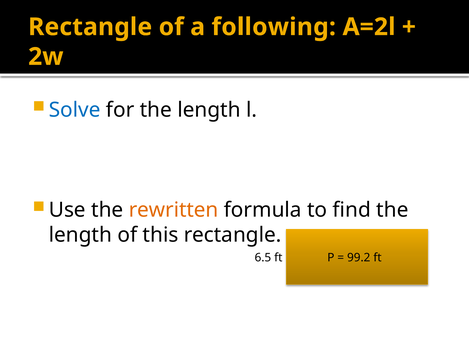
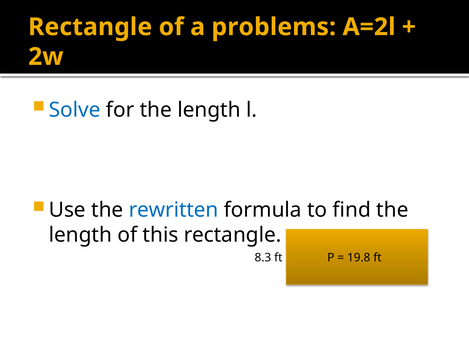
following: following -> problems
rewritten colour: orange -> blue
6.5: 6.5 -> 8.3
99.2: 99.2 -> 19.8
